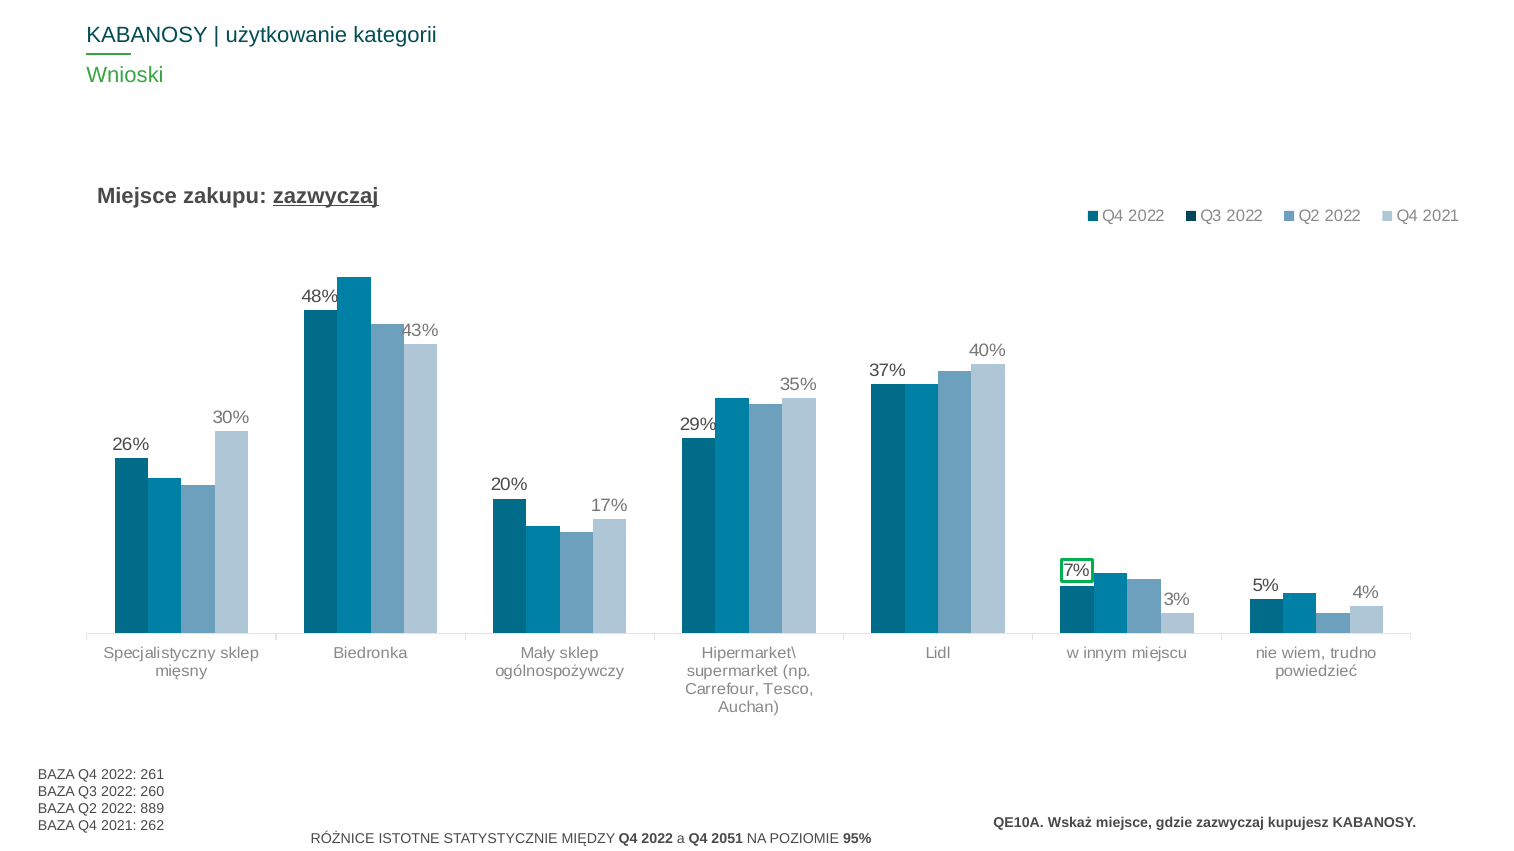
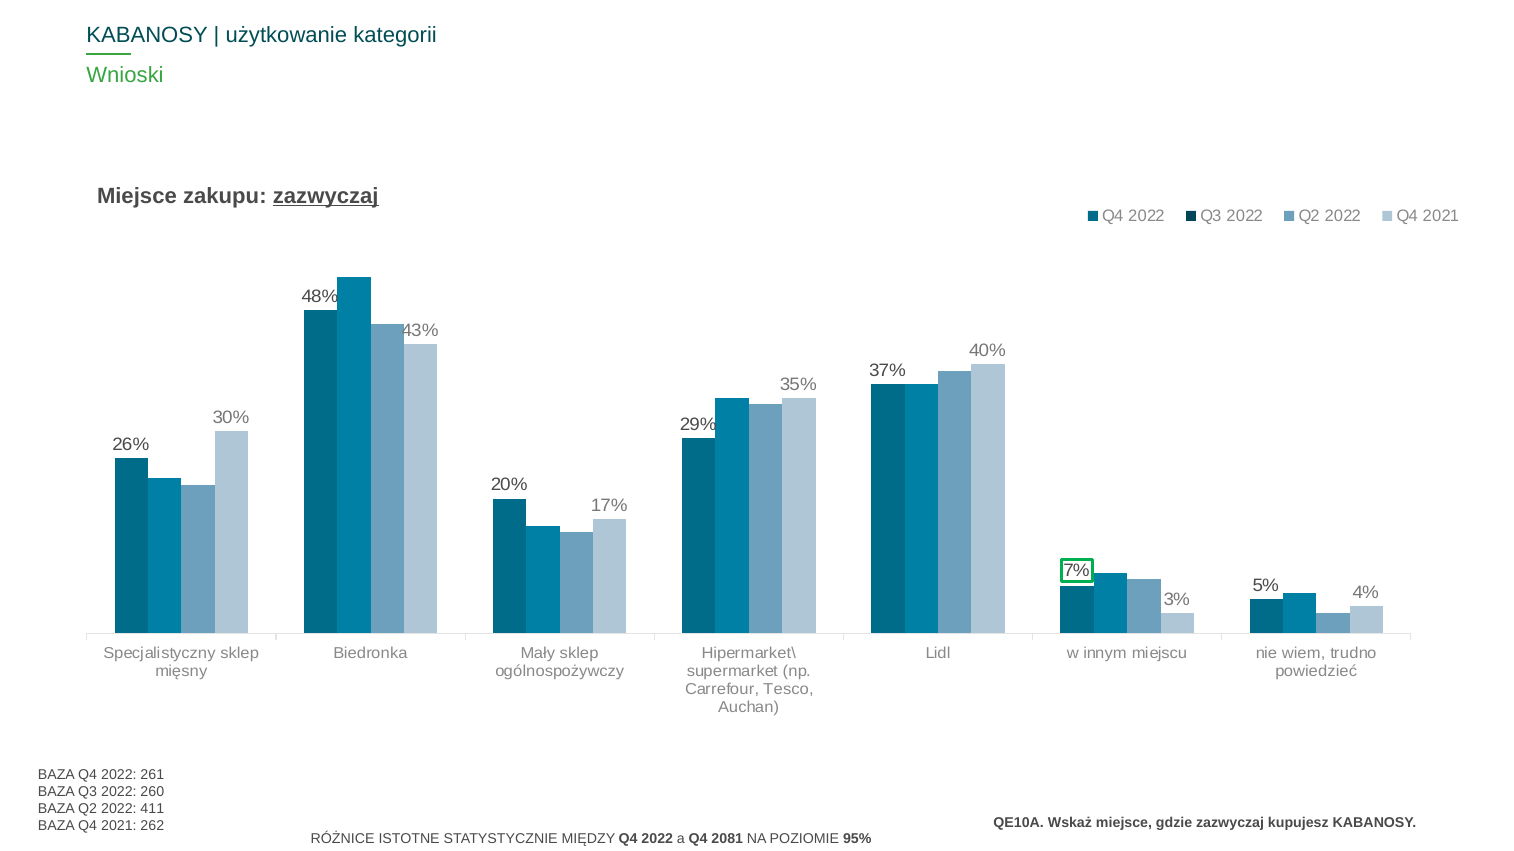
889: 889 -> 411
2051: 2051 -> 2081
